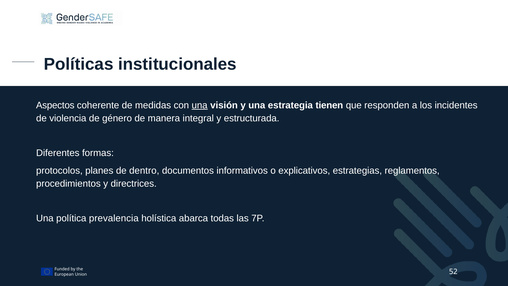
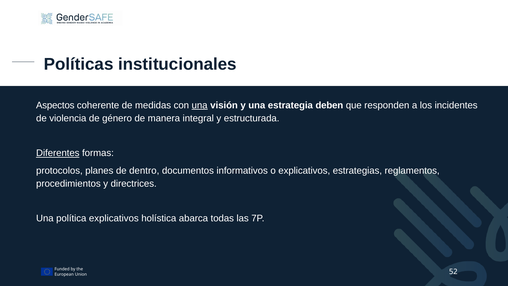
tienen: tienen -> deben
Diferentes underline: none -> present
política prevalencia: prevalencia -> explicativos
